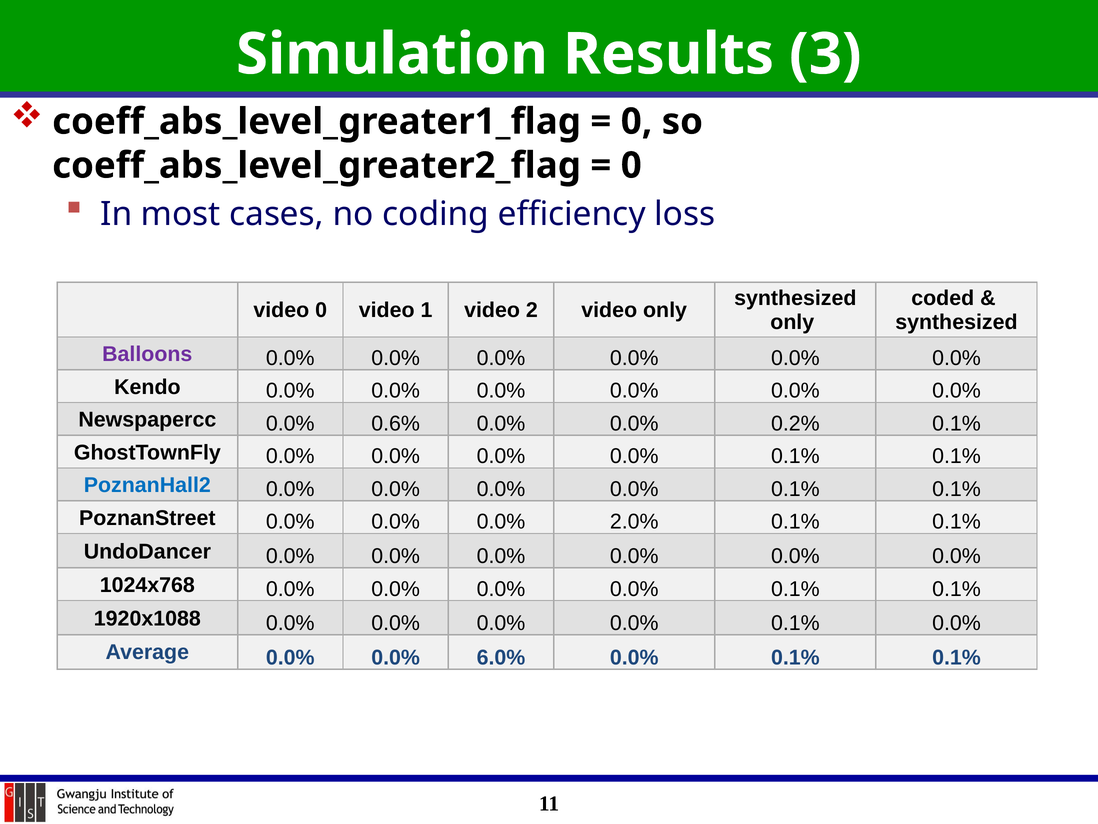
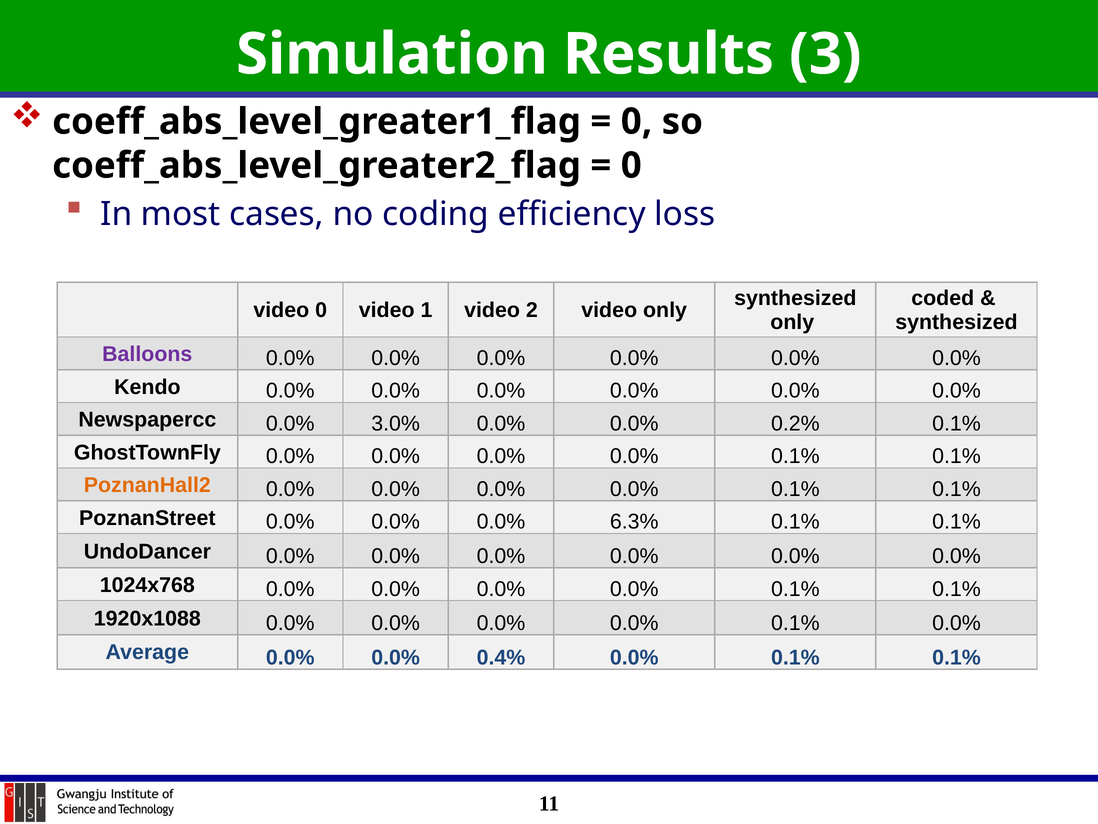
0.6%: 0.6% -> 3.0%
PoznanHall2 colour: blue -> orange
2.0%: 2.0% -> 6.3%
6.0%: 6.0% -> 0.4%
